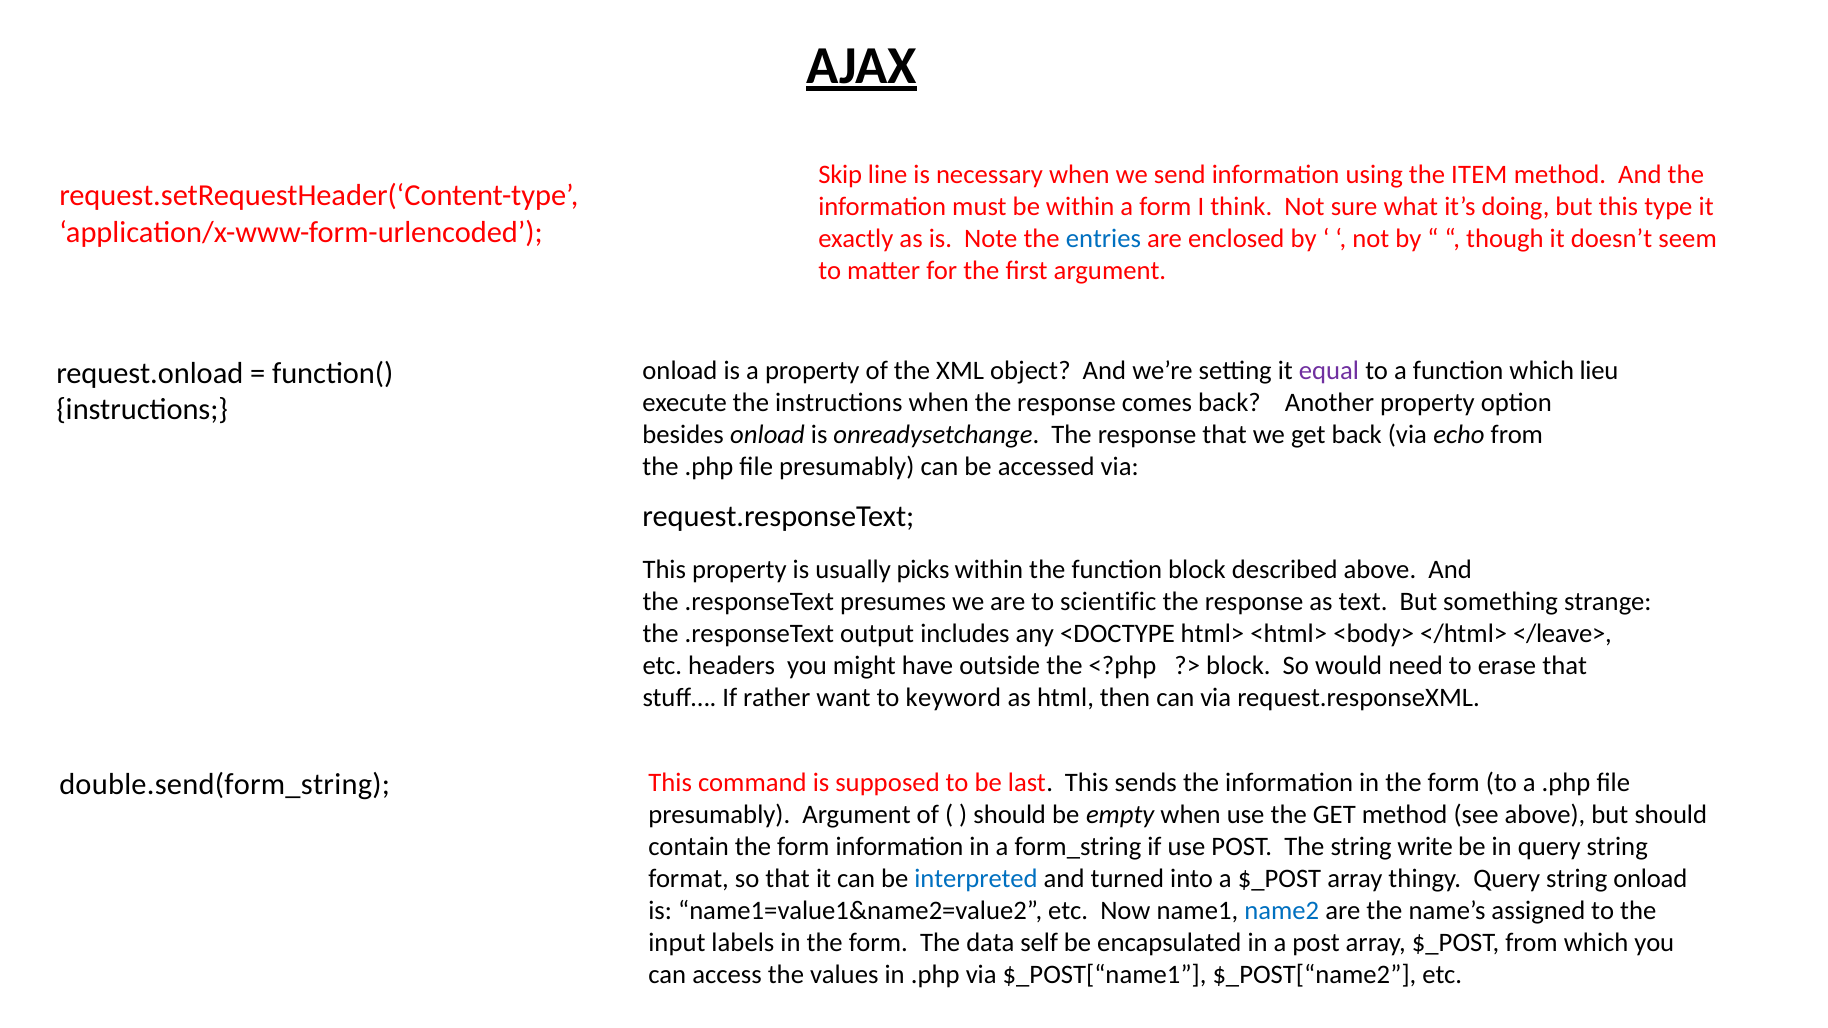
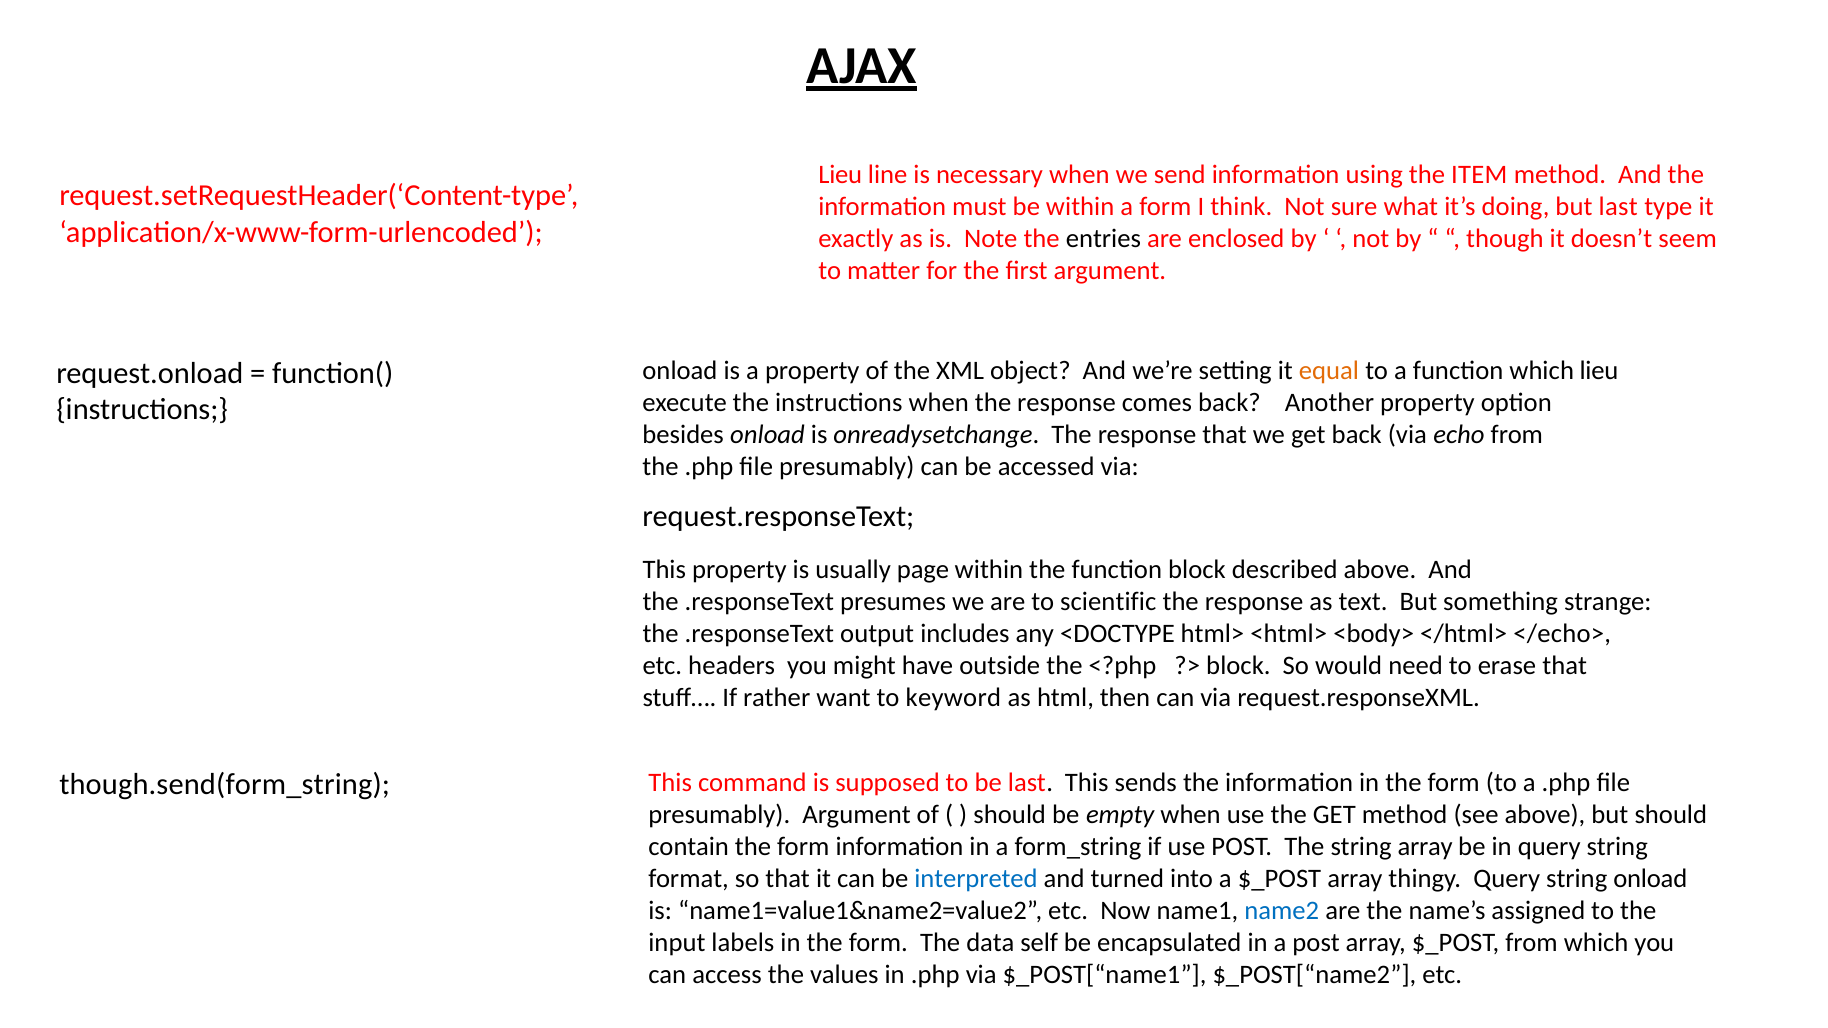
Skip at (840, 175): Skip -> Lieu
but this: this -> last
entries colour: blue -> black
equal colour: purple -> orange
picks: picks -> page
</leave>: </leave> -> </echo>
double.send(form_string: double.send(form_string -> though.send(form_string
string write: write -> array
